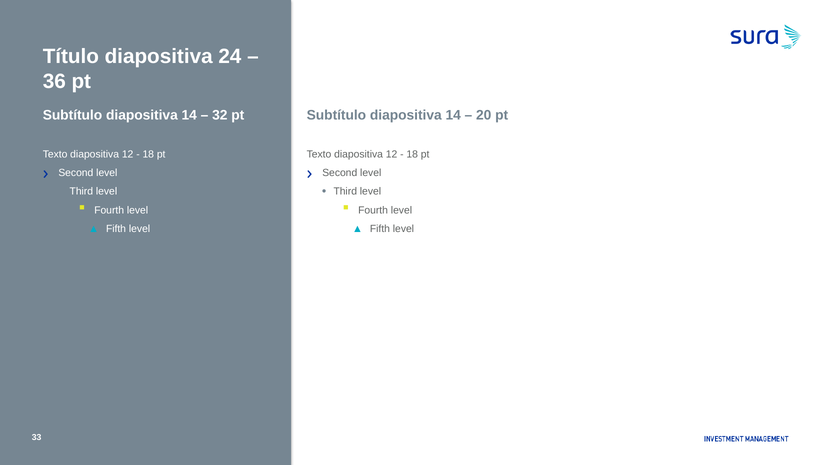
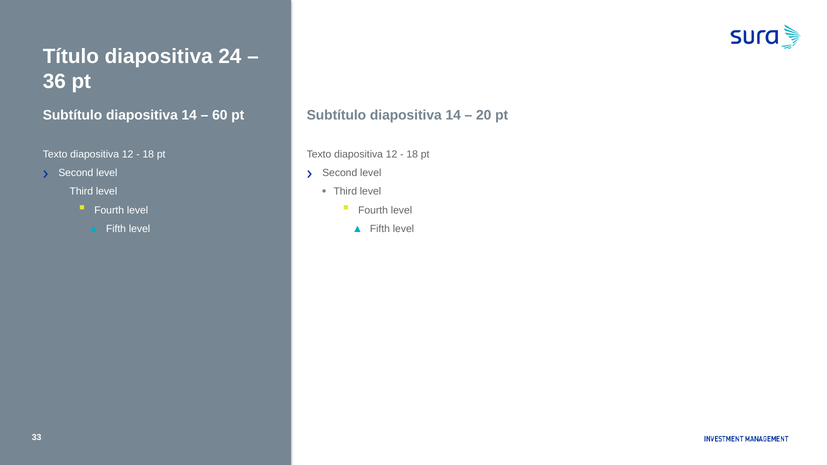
32: 32 -> 60
